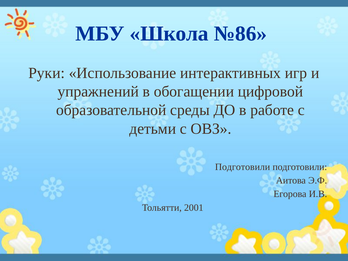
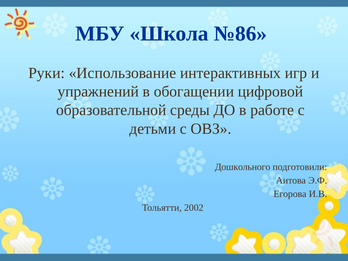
Подготовили at (243, 167): Подготовили -> Дошкольного
2001: 2001 -> 2002
